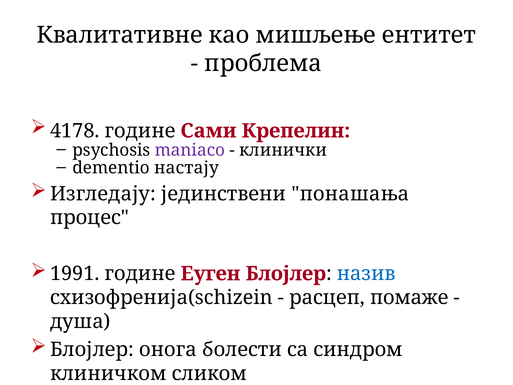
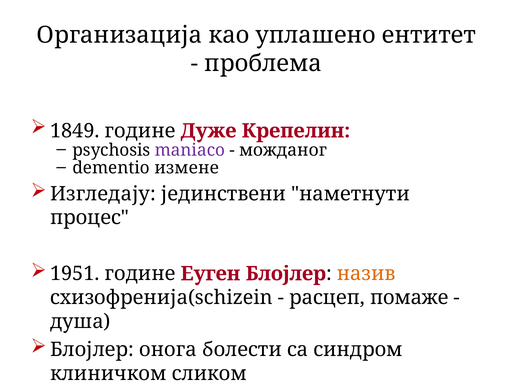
Квалитативне: Квалитативне -> Организација
мишљење: мишљење -> уплашено
4178: 4178 -> 1849
Сами: Сами -> Дуже
клинички: клинички -> можданог
настају: настају -> измене
понашања: понашања -> наметнути
1991: 1991 -> 1951
назив colour: blue -> orange
